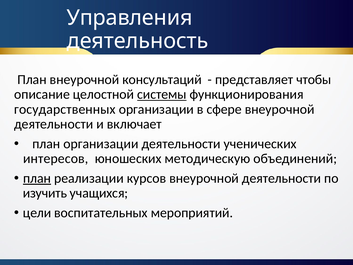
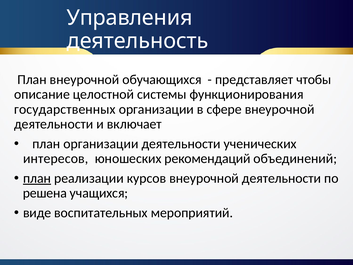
консультаций: консультаций -> обучающихся
системы underline: present -> none
методическую: методическую -> рекомендаций
изучить: изучить -> решена
цели: цели -> виде
